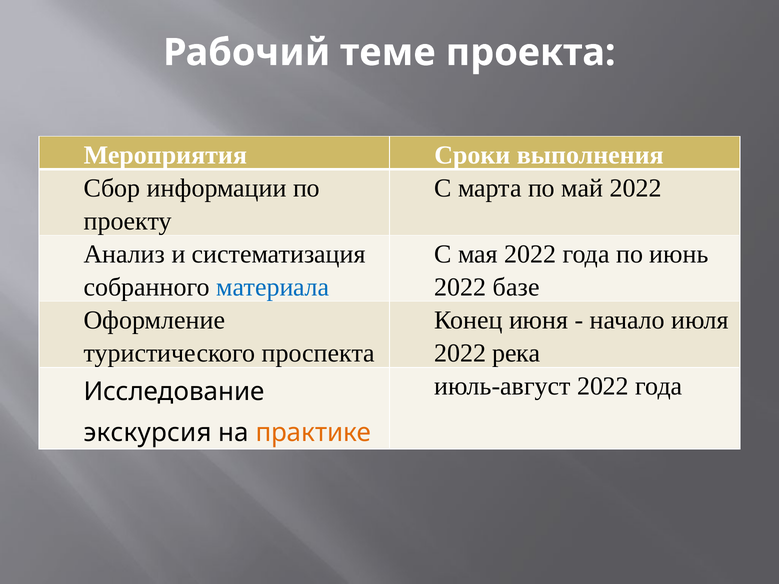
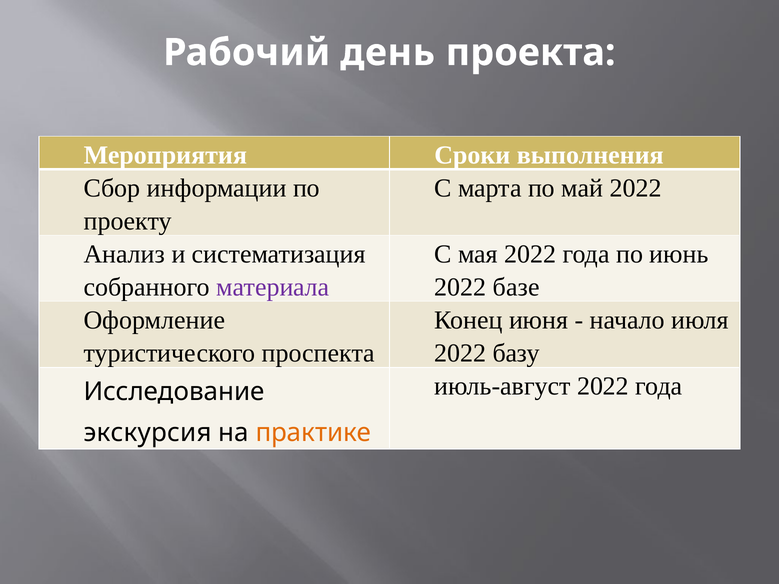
теме: теме -> день
материала colour: blue -> purple
река: река -> базу
